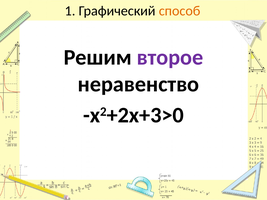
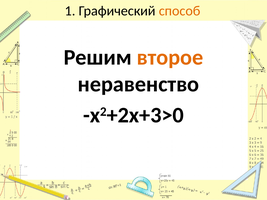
второе colour: purple -> orange
